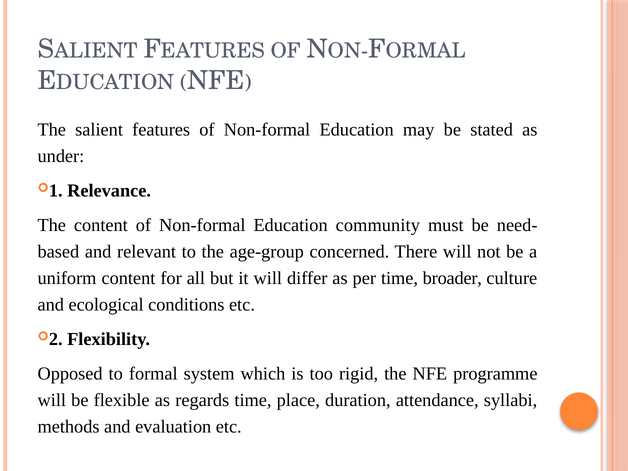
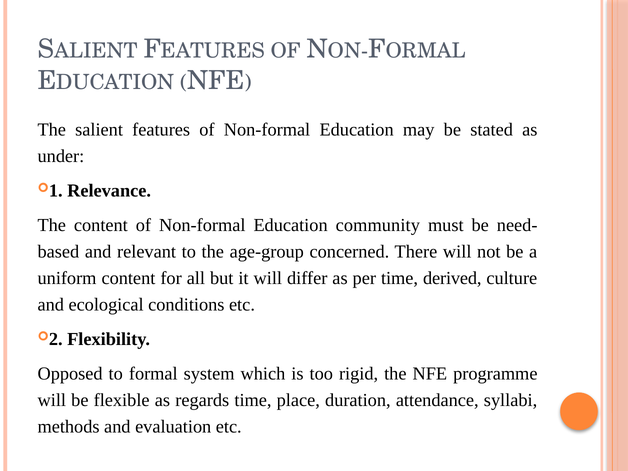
broader: broader -> derived
